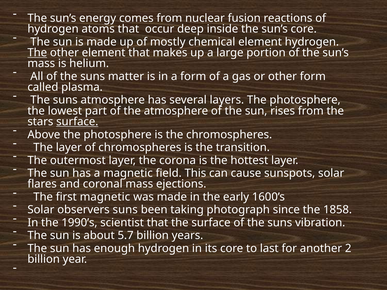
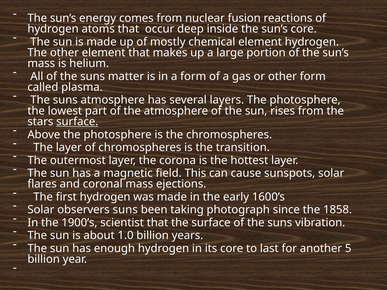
The at (37, 53) underline: present -> none
first magnetic: magnetic -> hydrogen
1990’s: 1990’s -> 1900’s
5.7: 5.7 -> 1.0
2: 2 -> 5
